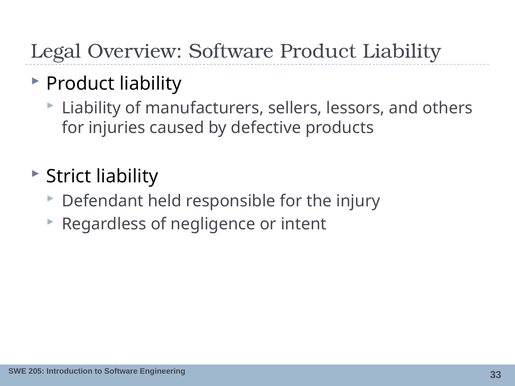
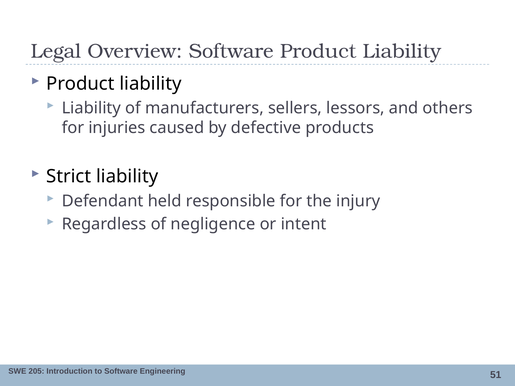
33: 33 -> 51
